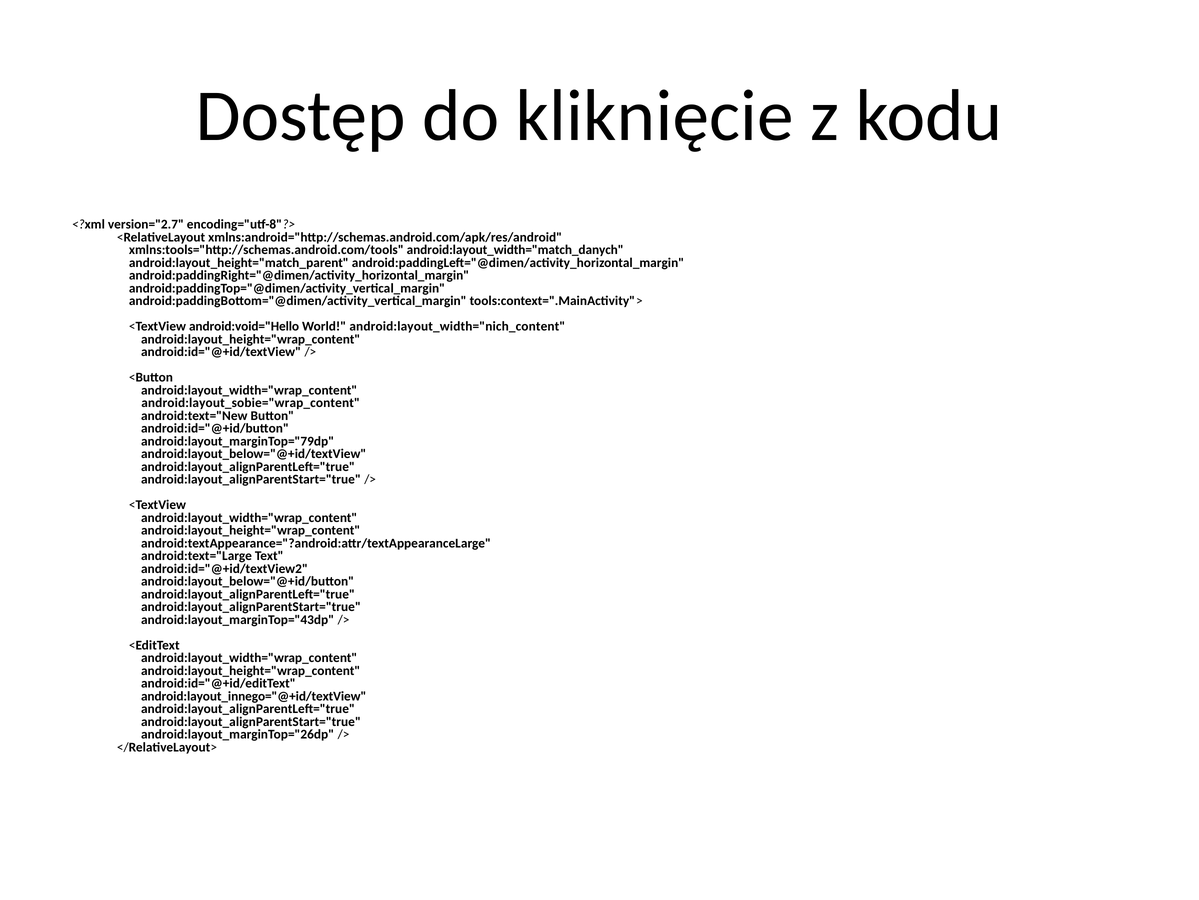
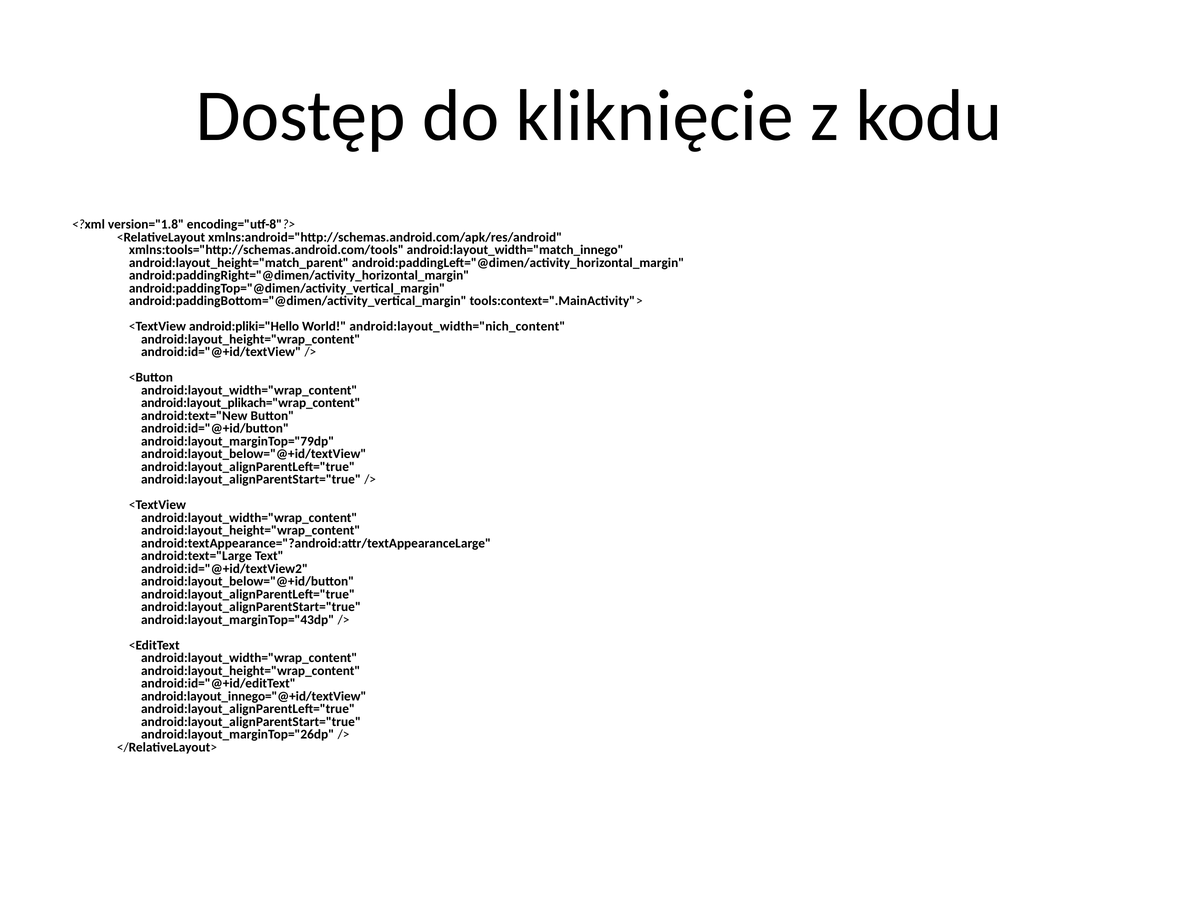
version="2.7: version="2.7 -> version="1.8
android:layout_width="match_danych: android:layout_width="match_danych -> android:layout_width="match_innego
android:void="Hello: android:void="Hello -> android:pliki="Hello
android:layout_sobie="wrap_content: android:layout_sobie="wrap_content -> android:layout_plikach="wrap_content
